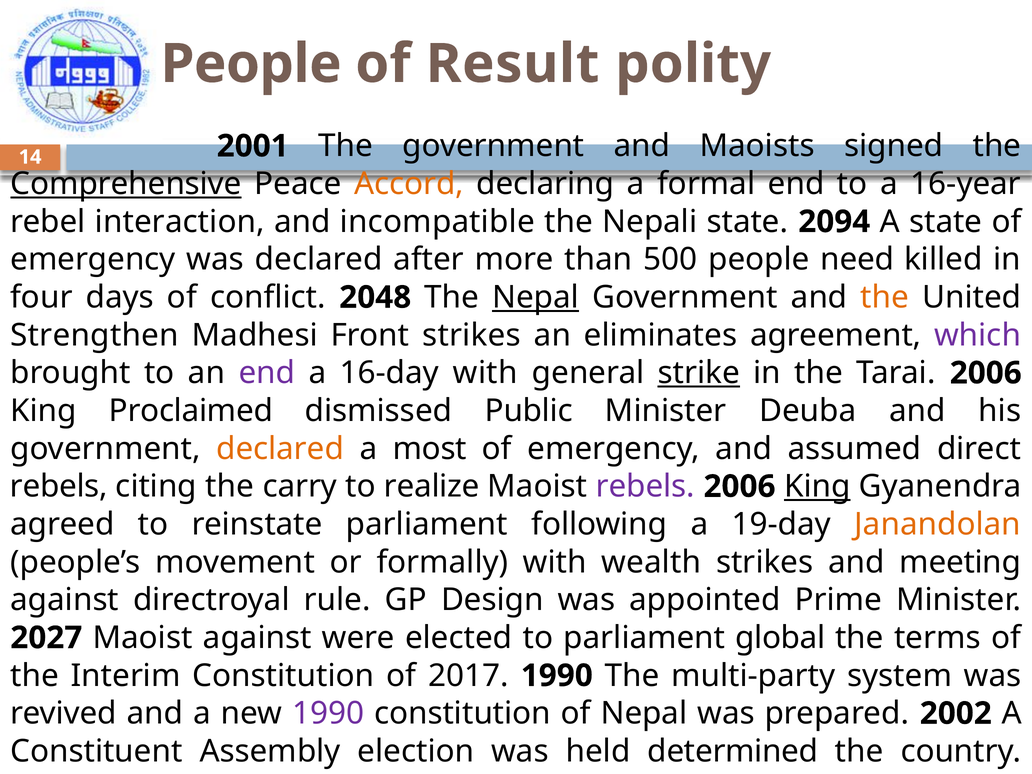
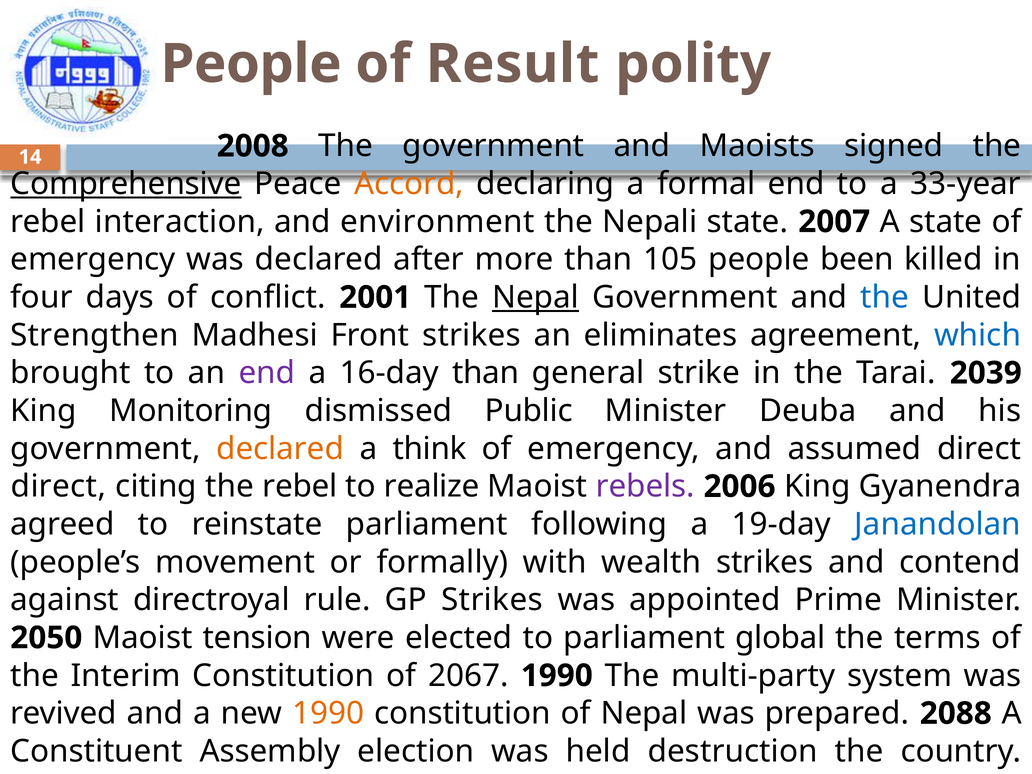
2001 at (253, 146): 2001 -> 2008
16-year: 16-year -> 33-year
incompatible: incompatible -> environment
state 2094: 2094 -> 2007
500: 500 -> 105
need: need -> been
2048: 2048 -> 2001
the at (885, 297) colour: orange -> blue
which colour: purple -> blue
16-day with: with -> than
strike underline: present -> none
Tarai 2006: 2006 -> 2039
King Proclaimed: Proclaimed -> Monitoring
most: most -> think
rebels at (59, 486): rebels -> direct
the carry: carry -> rebel
King at (817, 486) underline: present -> none
Janandolan colour: orange -> blue
and meeting: meeting -> contend
GP Design: Design -> Strikes
2027: 2027 -> 2050
Maoist against: against -> tension
2017: 2017 -> 2067
1990 at (328, 713) colour: purple -> orange
2002: 2002 -> 2088
determined: determined -> destruction
